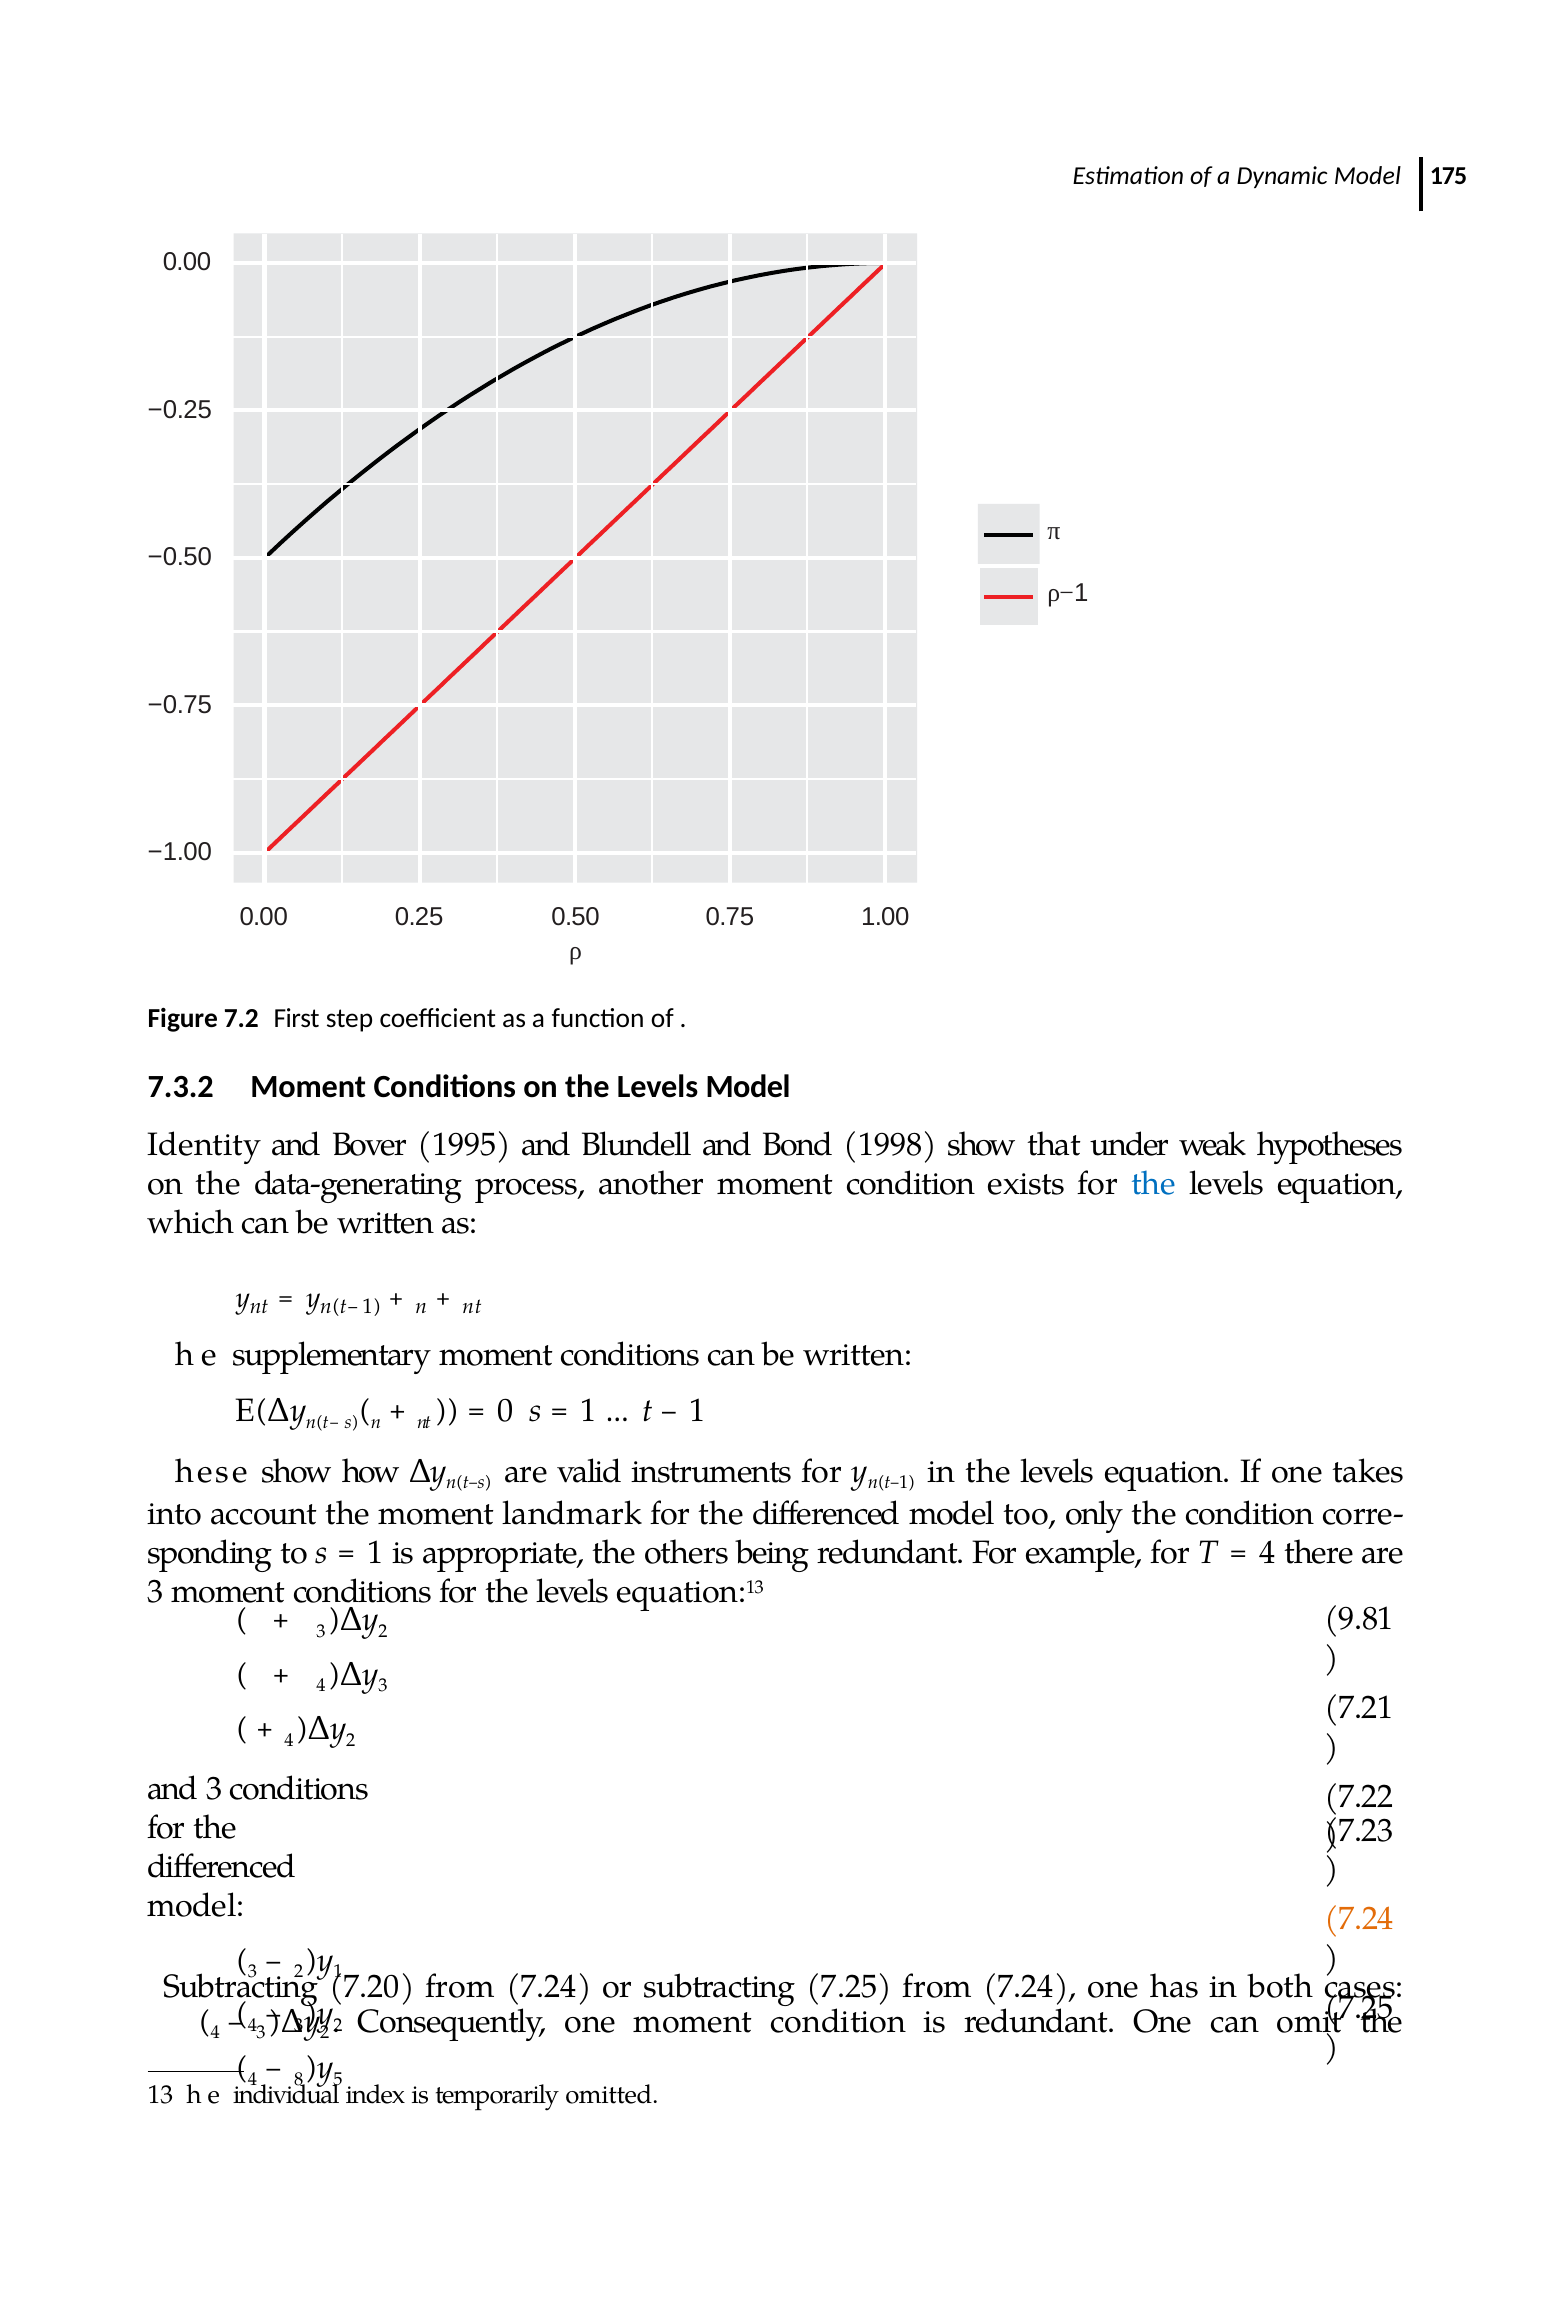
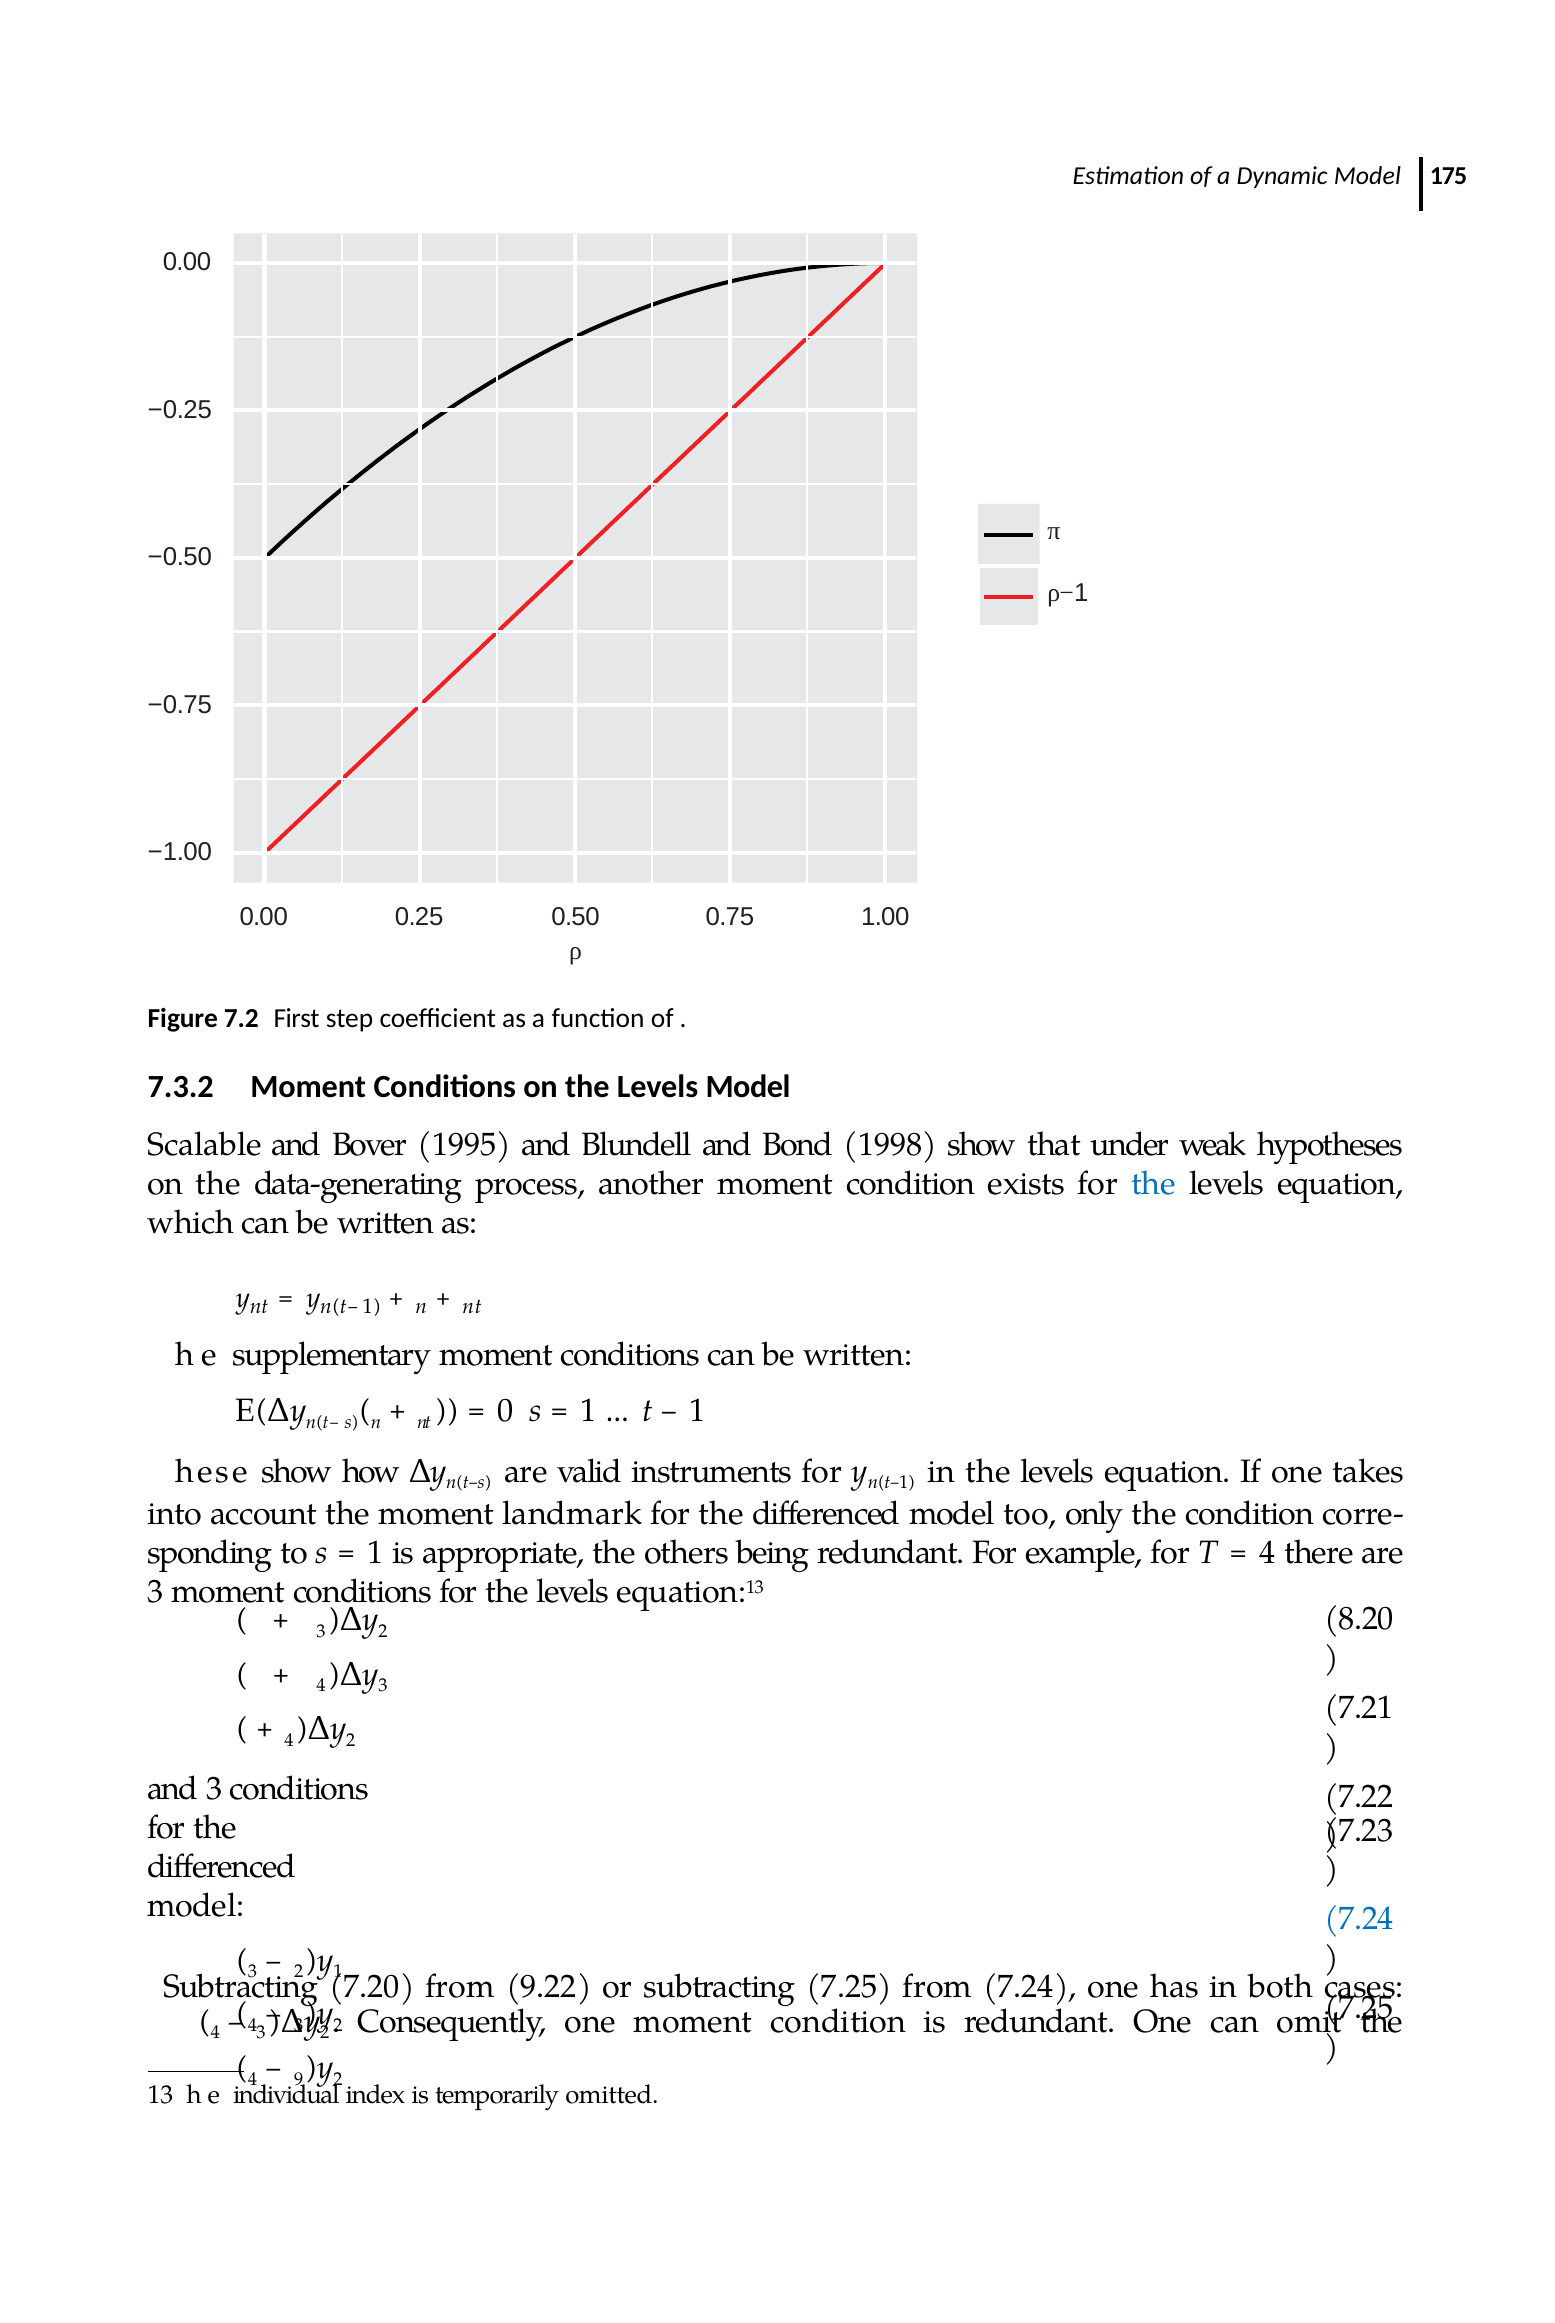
Identity: Identity -> Scalable
9.81: 9.81 -> 8.20
7.24 at (1359, 1919) colour: orange -> blue
7.24 at (549, 1986): 7.24 -> 9.22
8: 8 -> 9
5 at (338, 2079): 5 -> 2
